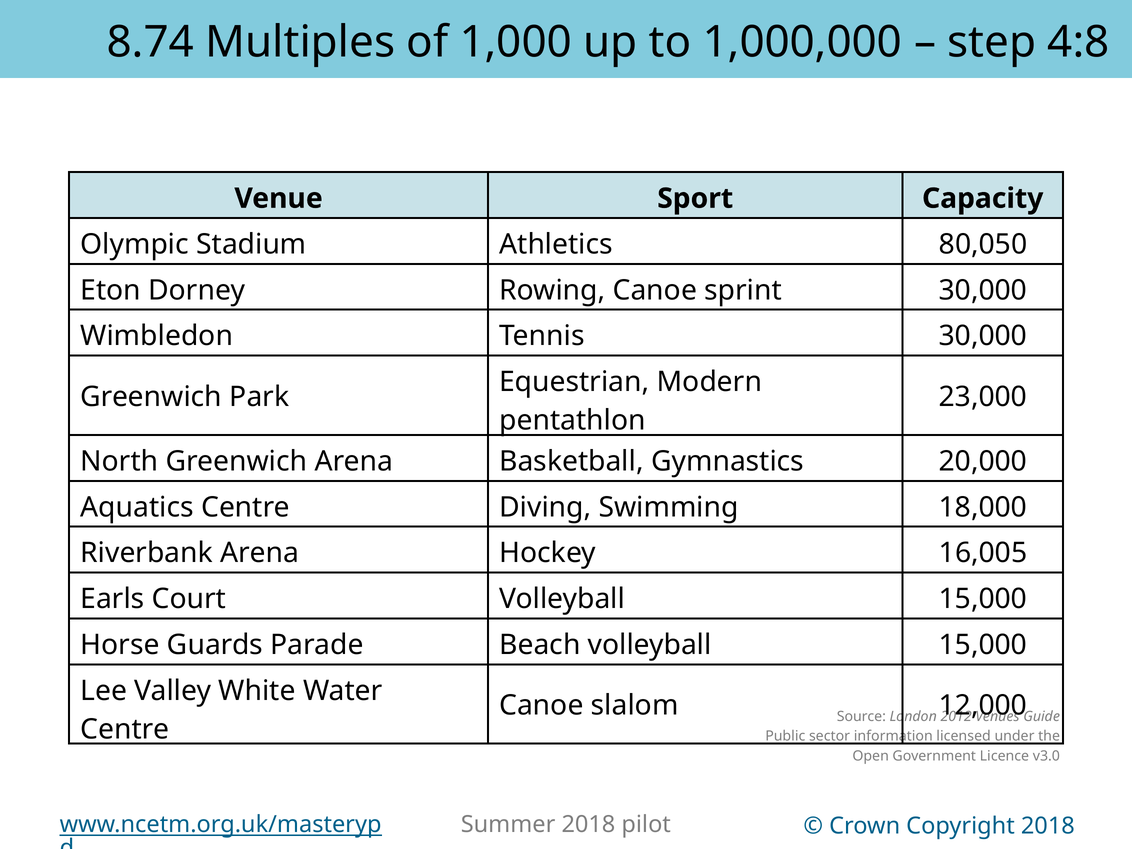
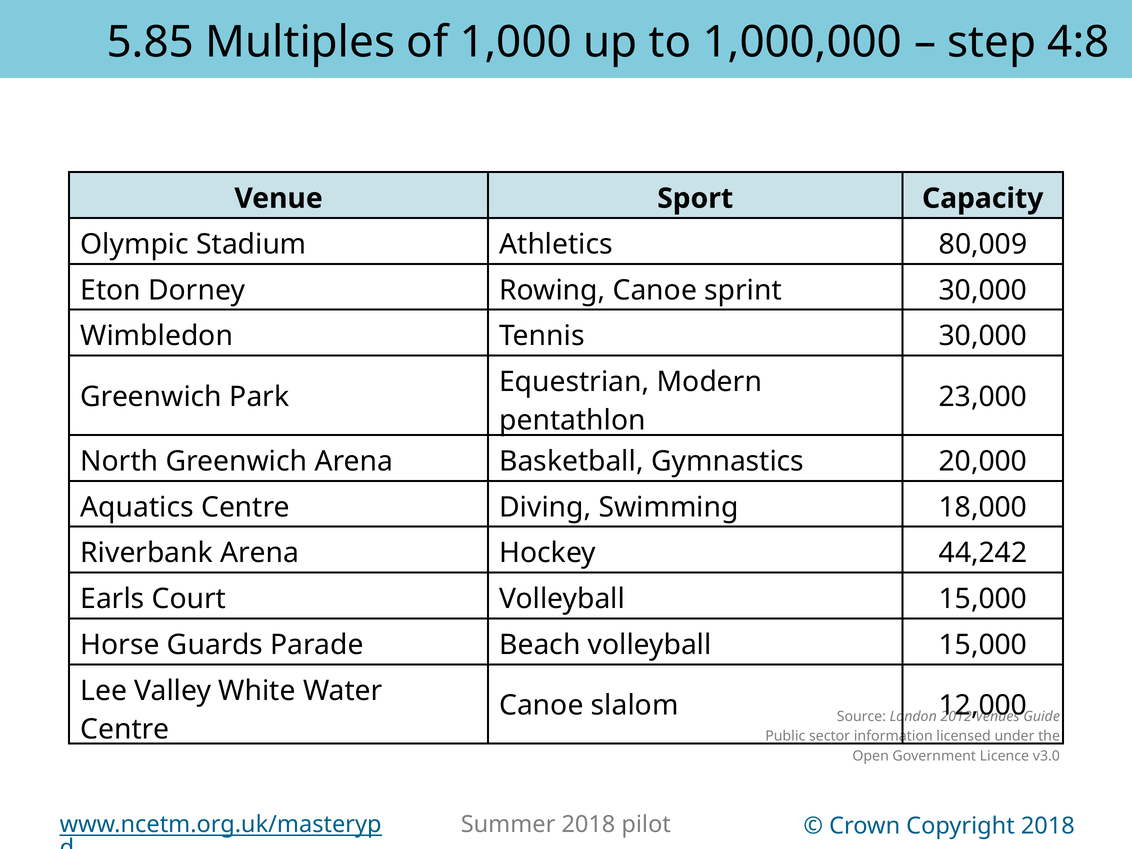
8.74: 8.74 -> 5.85
80,050: 80,050 -> 80,009
16,005: 16,005 -> 44,242
